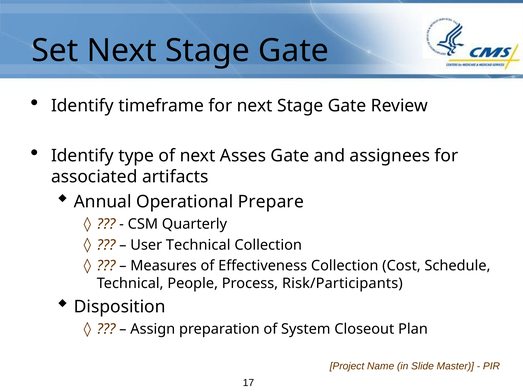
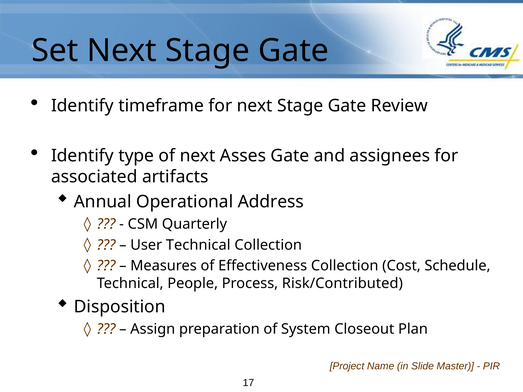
Prepare: Prepare -> Address
Risk/Participants: Risk/Participants -> Risk/Contributed
